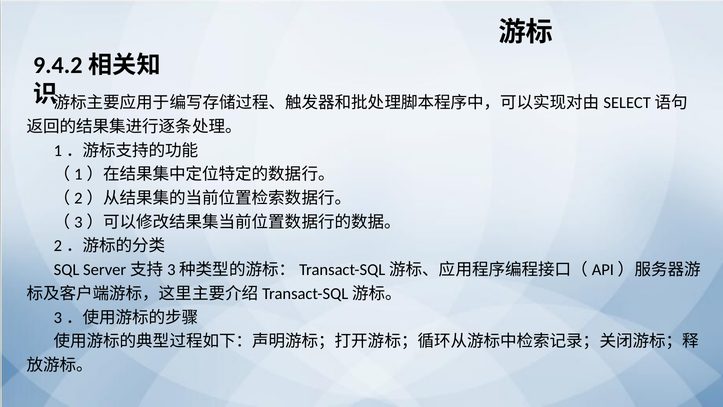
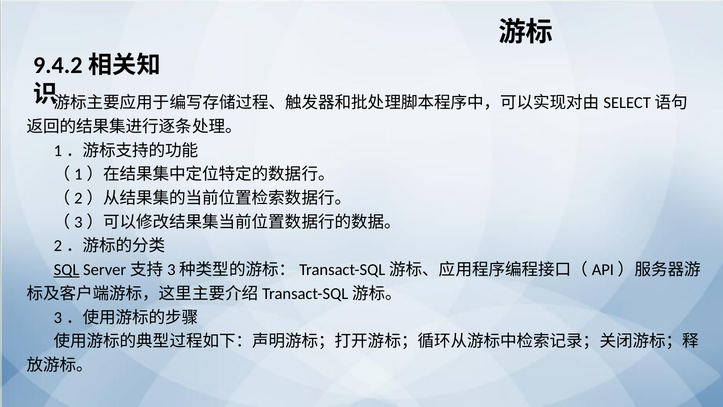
SQL underline: none -> present
